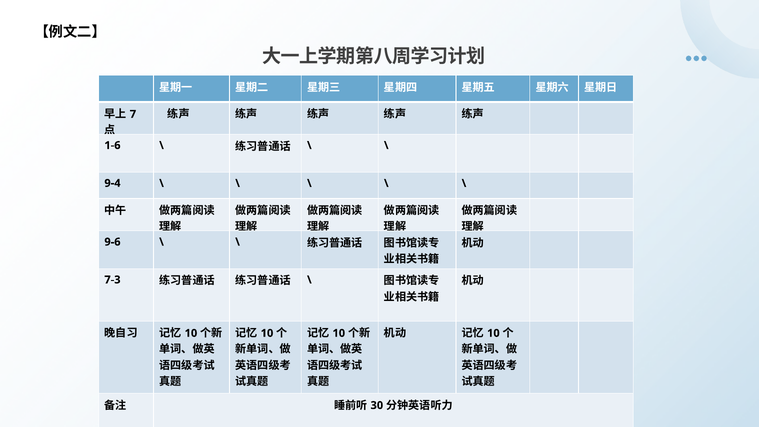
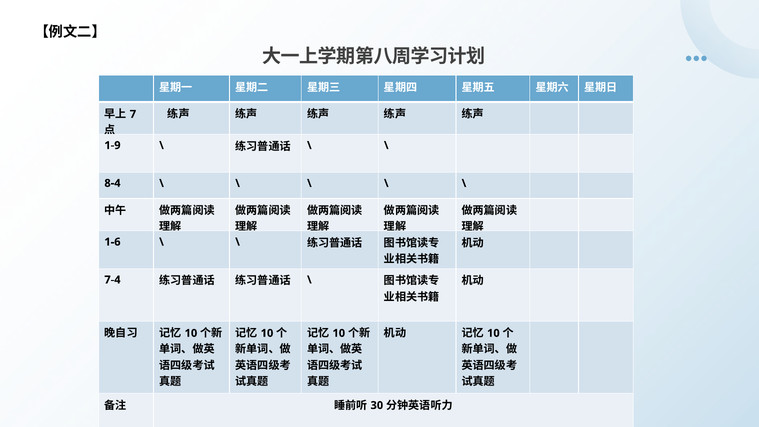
1-6: 1-6 -> 1-9
9-4: 9-4 -> 8-4
9-6: 9-6 -> 1-6
7-3: 7-3 -> 7-4
